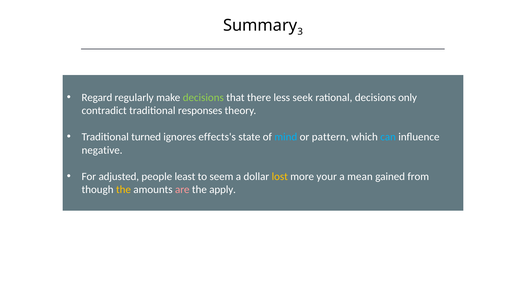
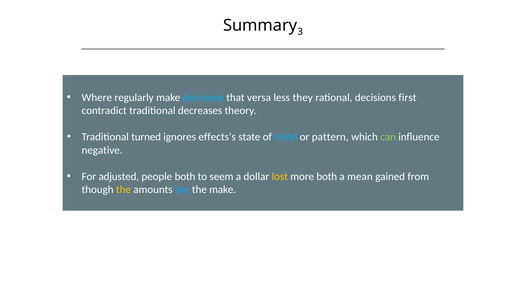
Regard: Regard -> Where
decisions at (203, 97) colour: light green -> light blue
there: there -> versa
seek: seek -> they
only: only -> first
responses: responses -> decreases
can colour: light blue -> light green
people least: least -> both
more your: your -> both
are colour: pink -> light blue
the apply: apply -> make
